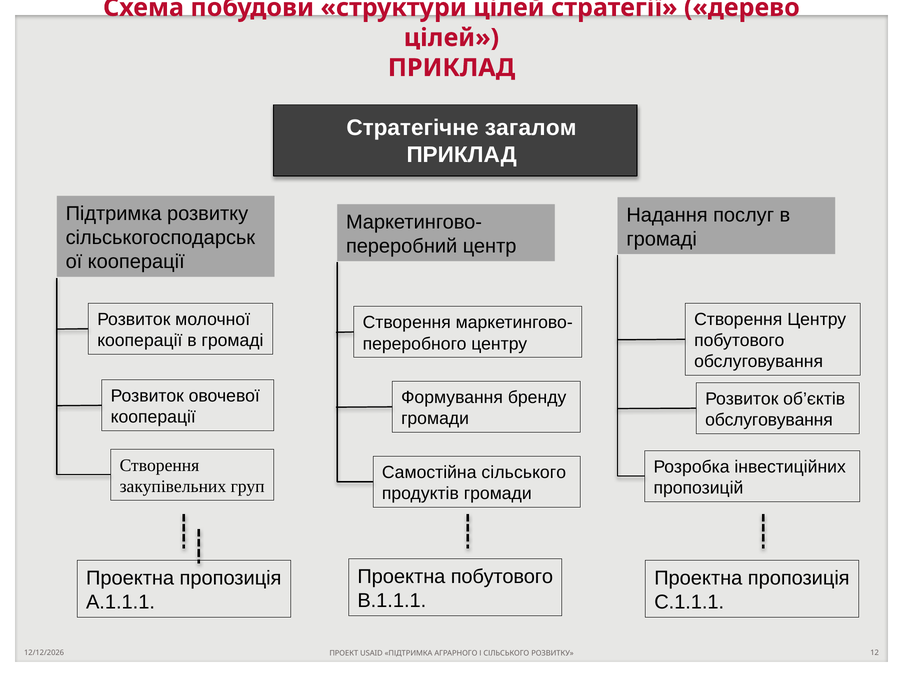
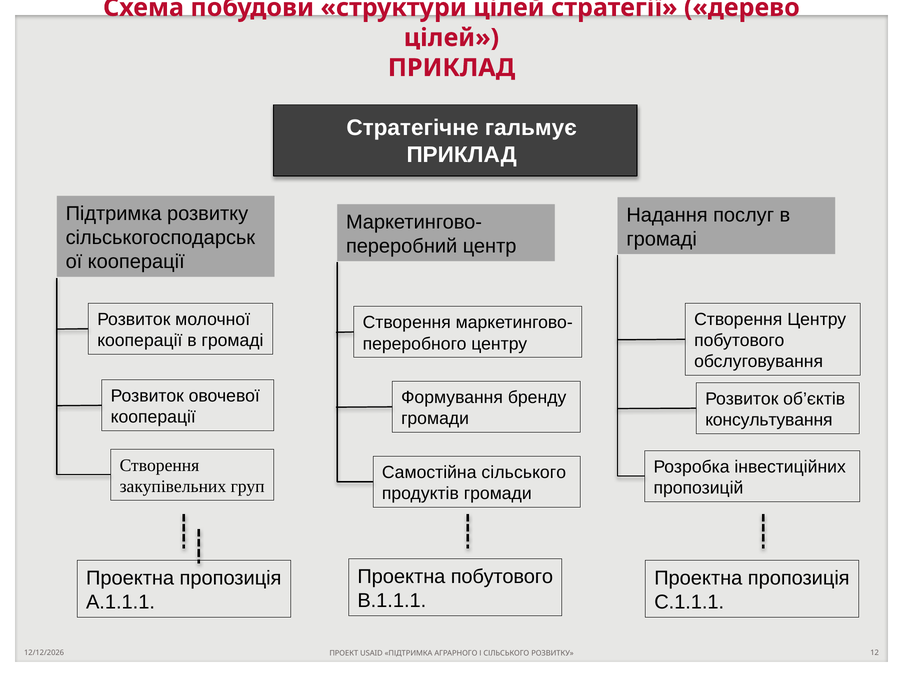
загалом: загалом -> гальмує
обслуговування at (769, 420): обслуговування -> консультування
